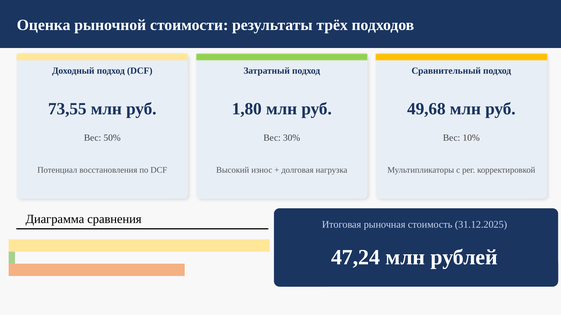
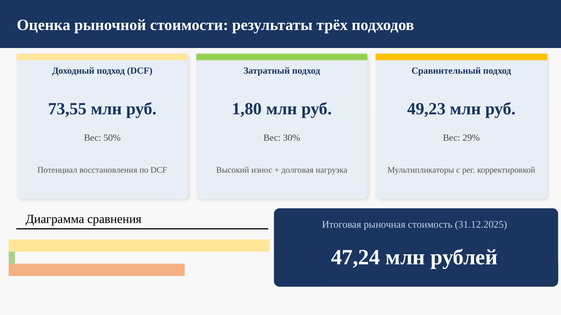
49,68: 49,68 -> 49,23
10%: 10% -> 29%
